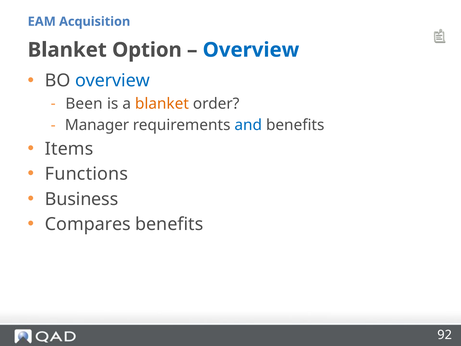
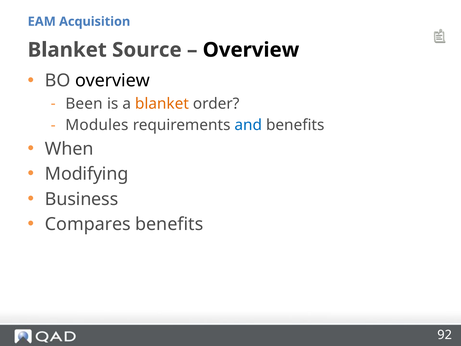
Option: Option -> Source
Overview at (251, 50) colour: blue -> black
overview at (113, 81) colour: blue -> black
Manager: Manager -> Modules
Items: Items -> When
Functions: Functions -> Modifying
